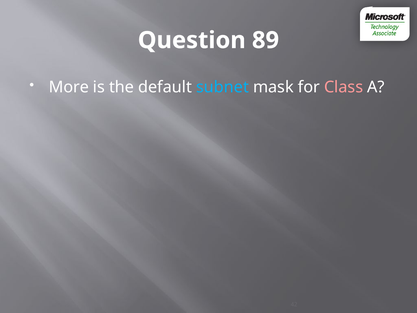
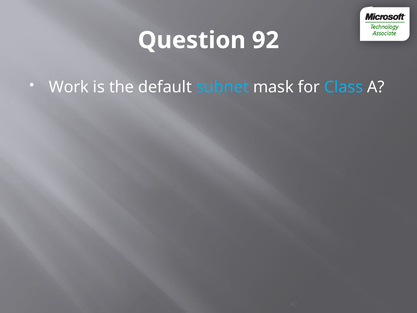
89: 89 -> 92
More: More -> Work
Class colour: pink -> light blue
